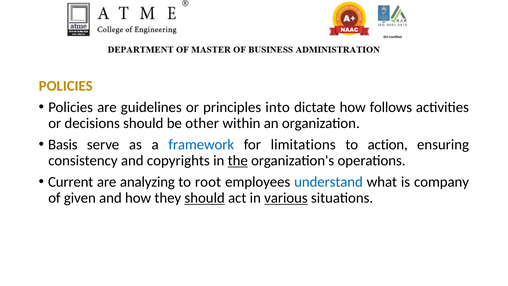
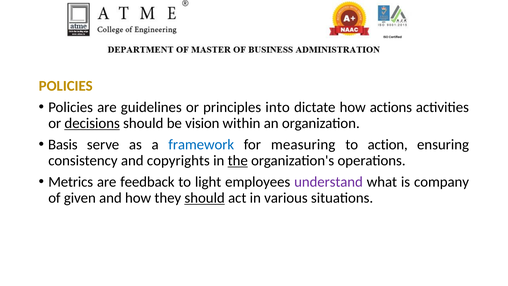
follows: follows -> actions
decisions underline: none -> present
other: other -> vision
limitations: limitations -> measuring
Current: Current -> Metrics
analyzing: analyzing -> feedback
root: root -> light
understand colour: blue -> purple
various underline: present -> none
